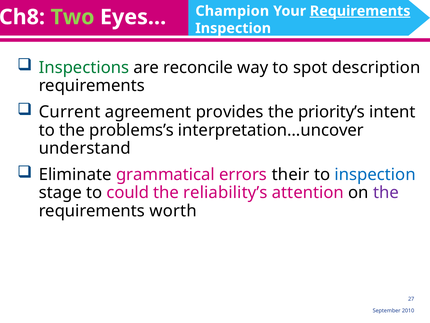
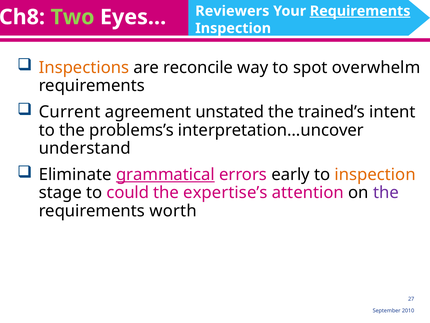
Champion: Champion -> Reviewers
Inspections colour: green -> orange
description: description -> overwhelm
provides: provides -> unstated
priority’s: priority’s -> trained’s
grammatical underline: none -> present
their: their -> early
inspection at (375, 174) colour: blue -> orange
reliability’s: reliability’s -> expertise’s
